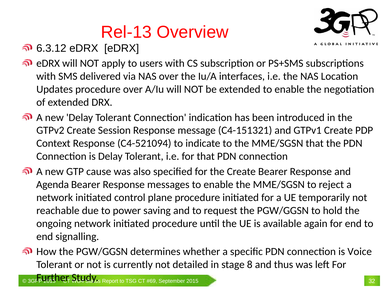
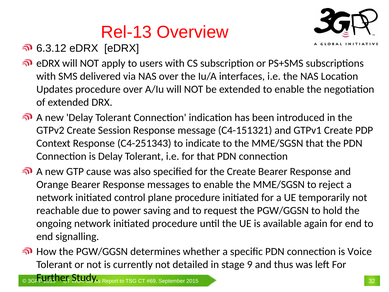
C4-521094: C4-521094 -> C4-251343
Agenda: Agenda -> Orange
8: 8 -> 9
